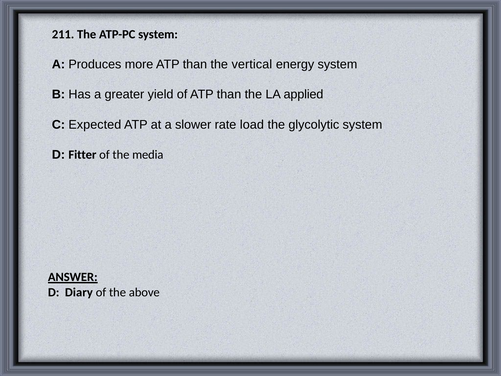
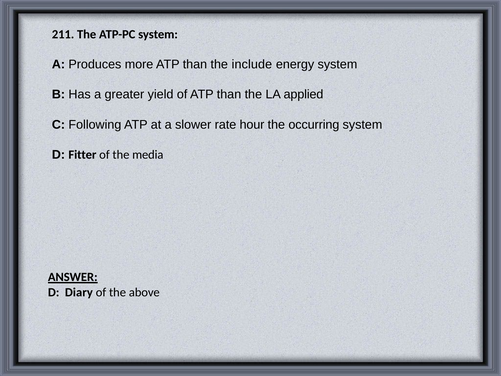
vertical: vertical -> include
Expected: Expected -> Following
load: load -> hour
glycolytic: glycolytic -> occurring
